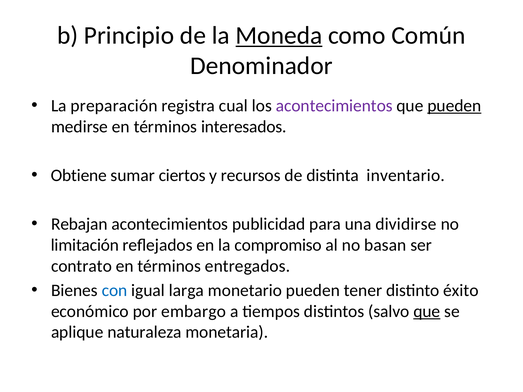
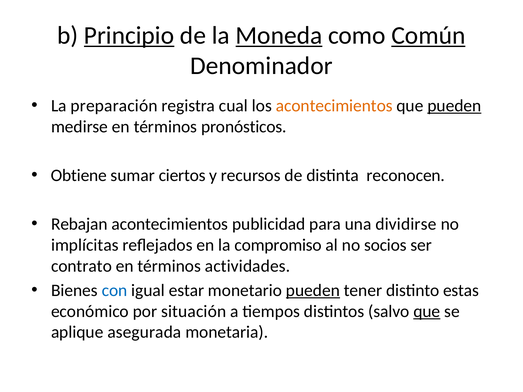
Principio underline: none -> present
Común underline: none -> present
acontecimientos at (334, 106) colour: purple -> orange
interesados: interesados -> pronósticos
inventario: inventario -> reconocen
limitación: limitación -> implícitas
basan: basan -> socios
entregados: entregados -> actividades
larga: larga -> estar
pueden at (313, 291) underline: none -> present
éxito: éxito -> estas
embargo: embargo -> situación
naturaleza: naturaleza -> asegurada
